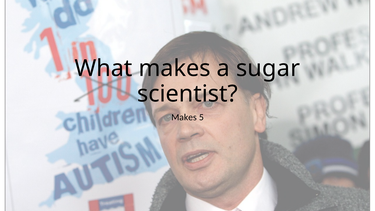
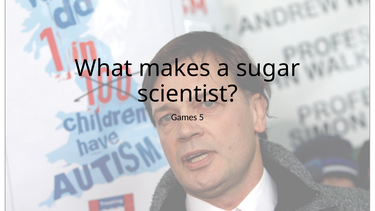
Makes at (184, 117): Makes -> Games
